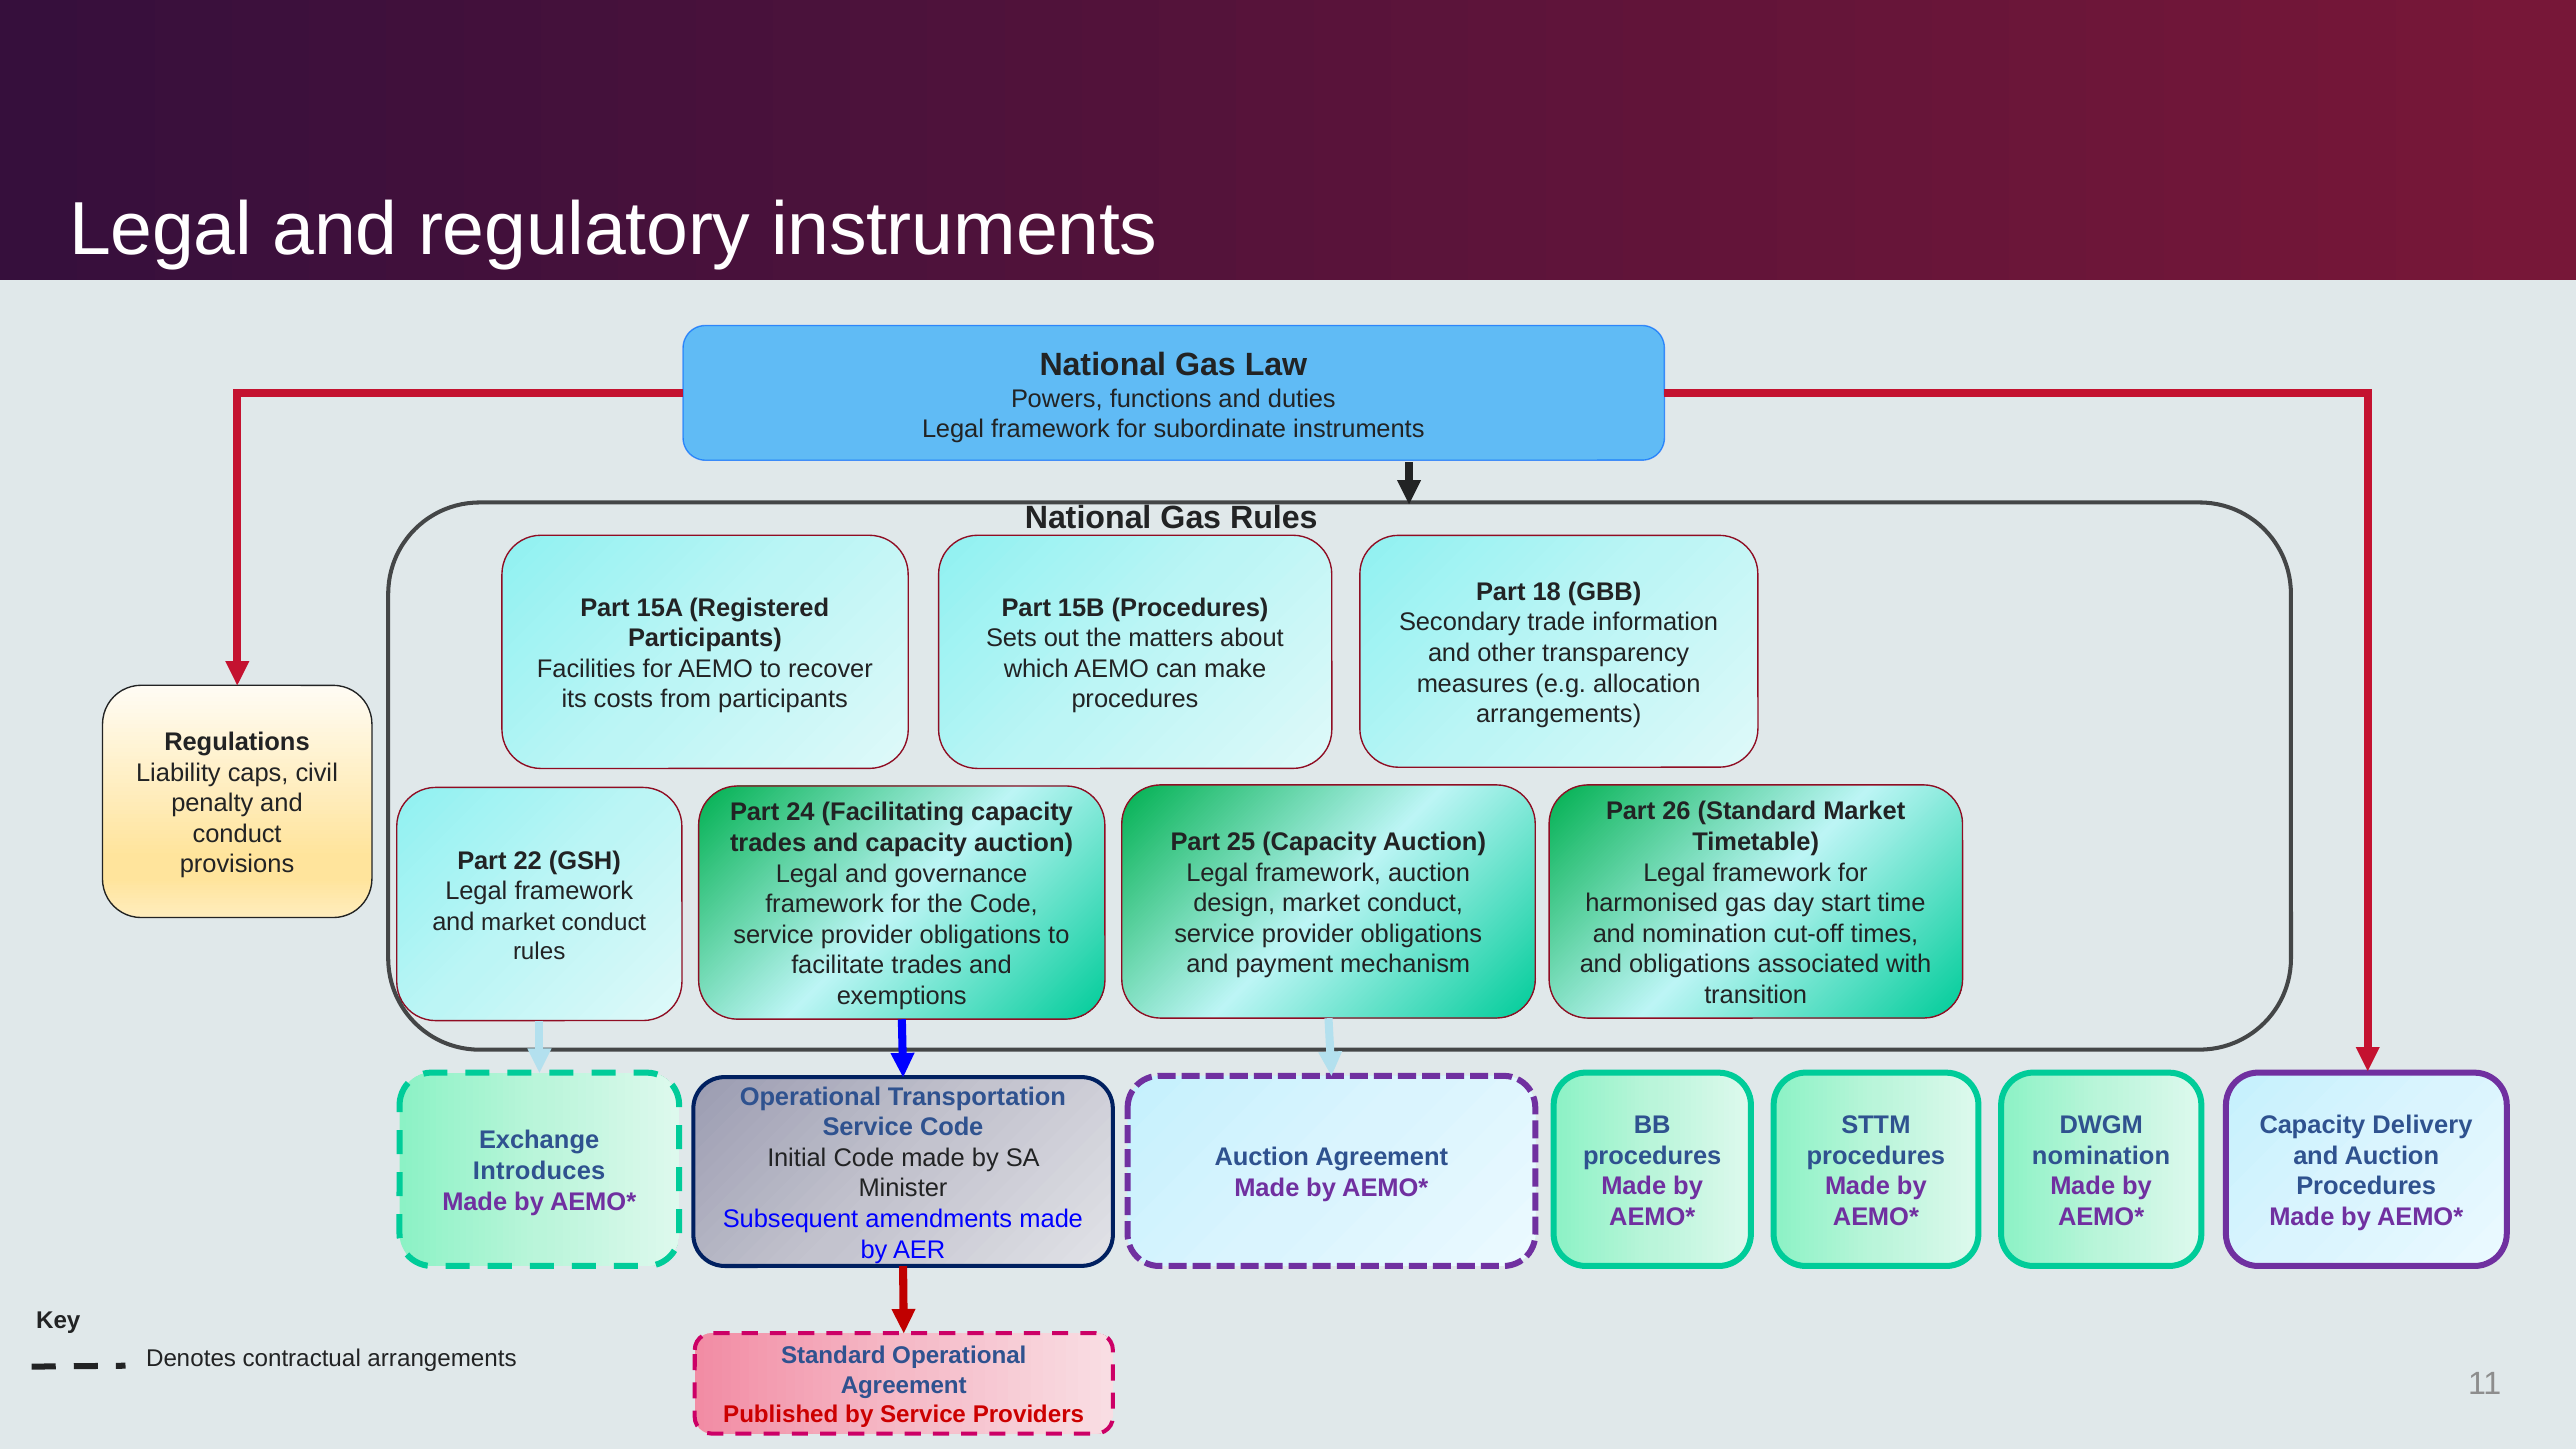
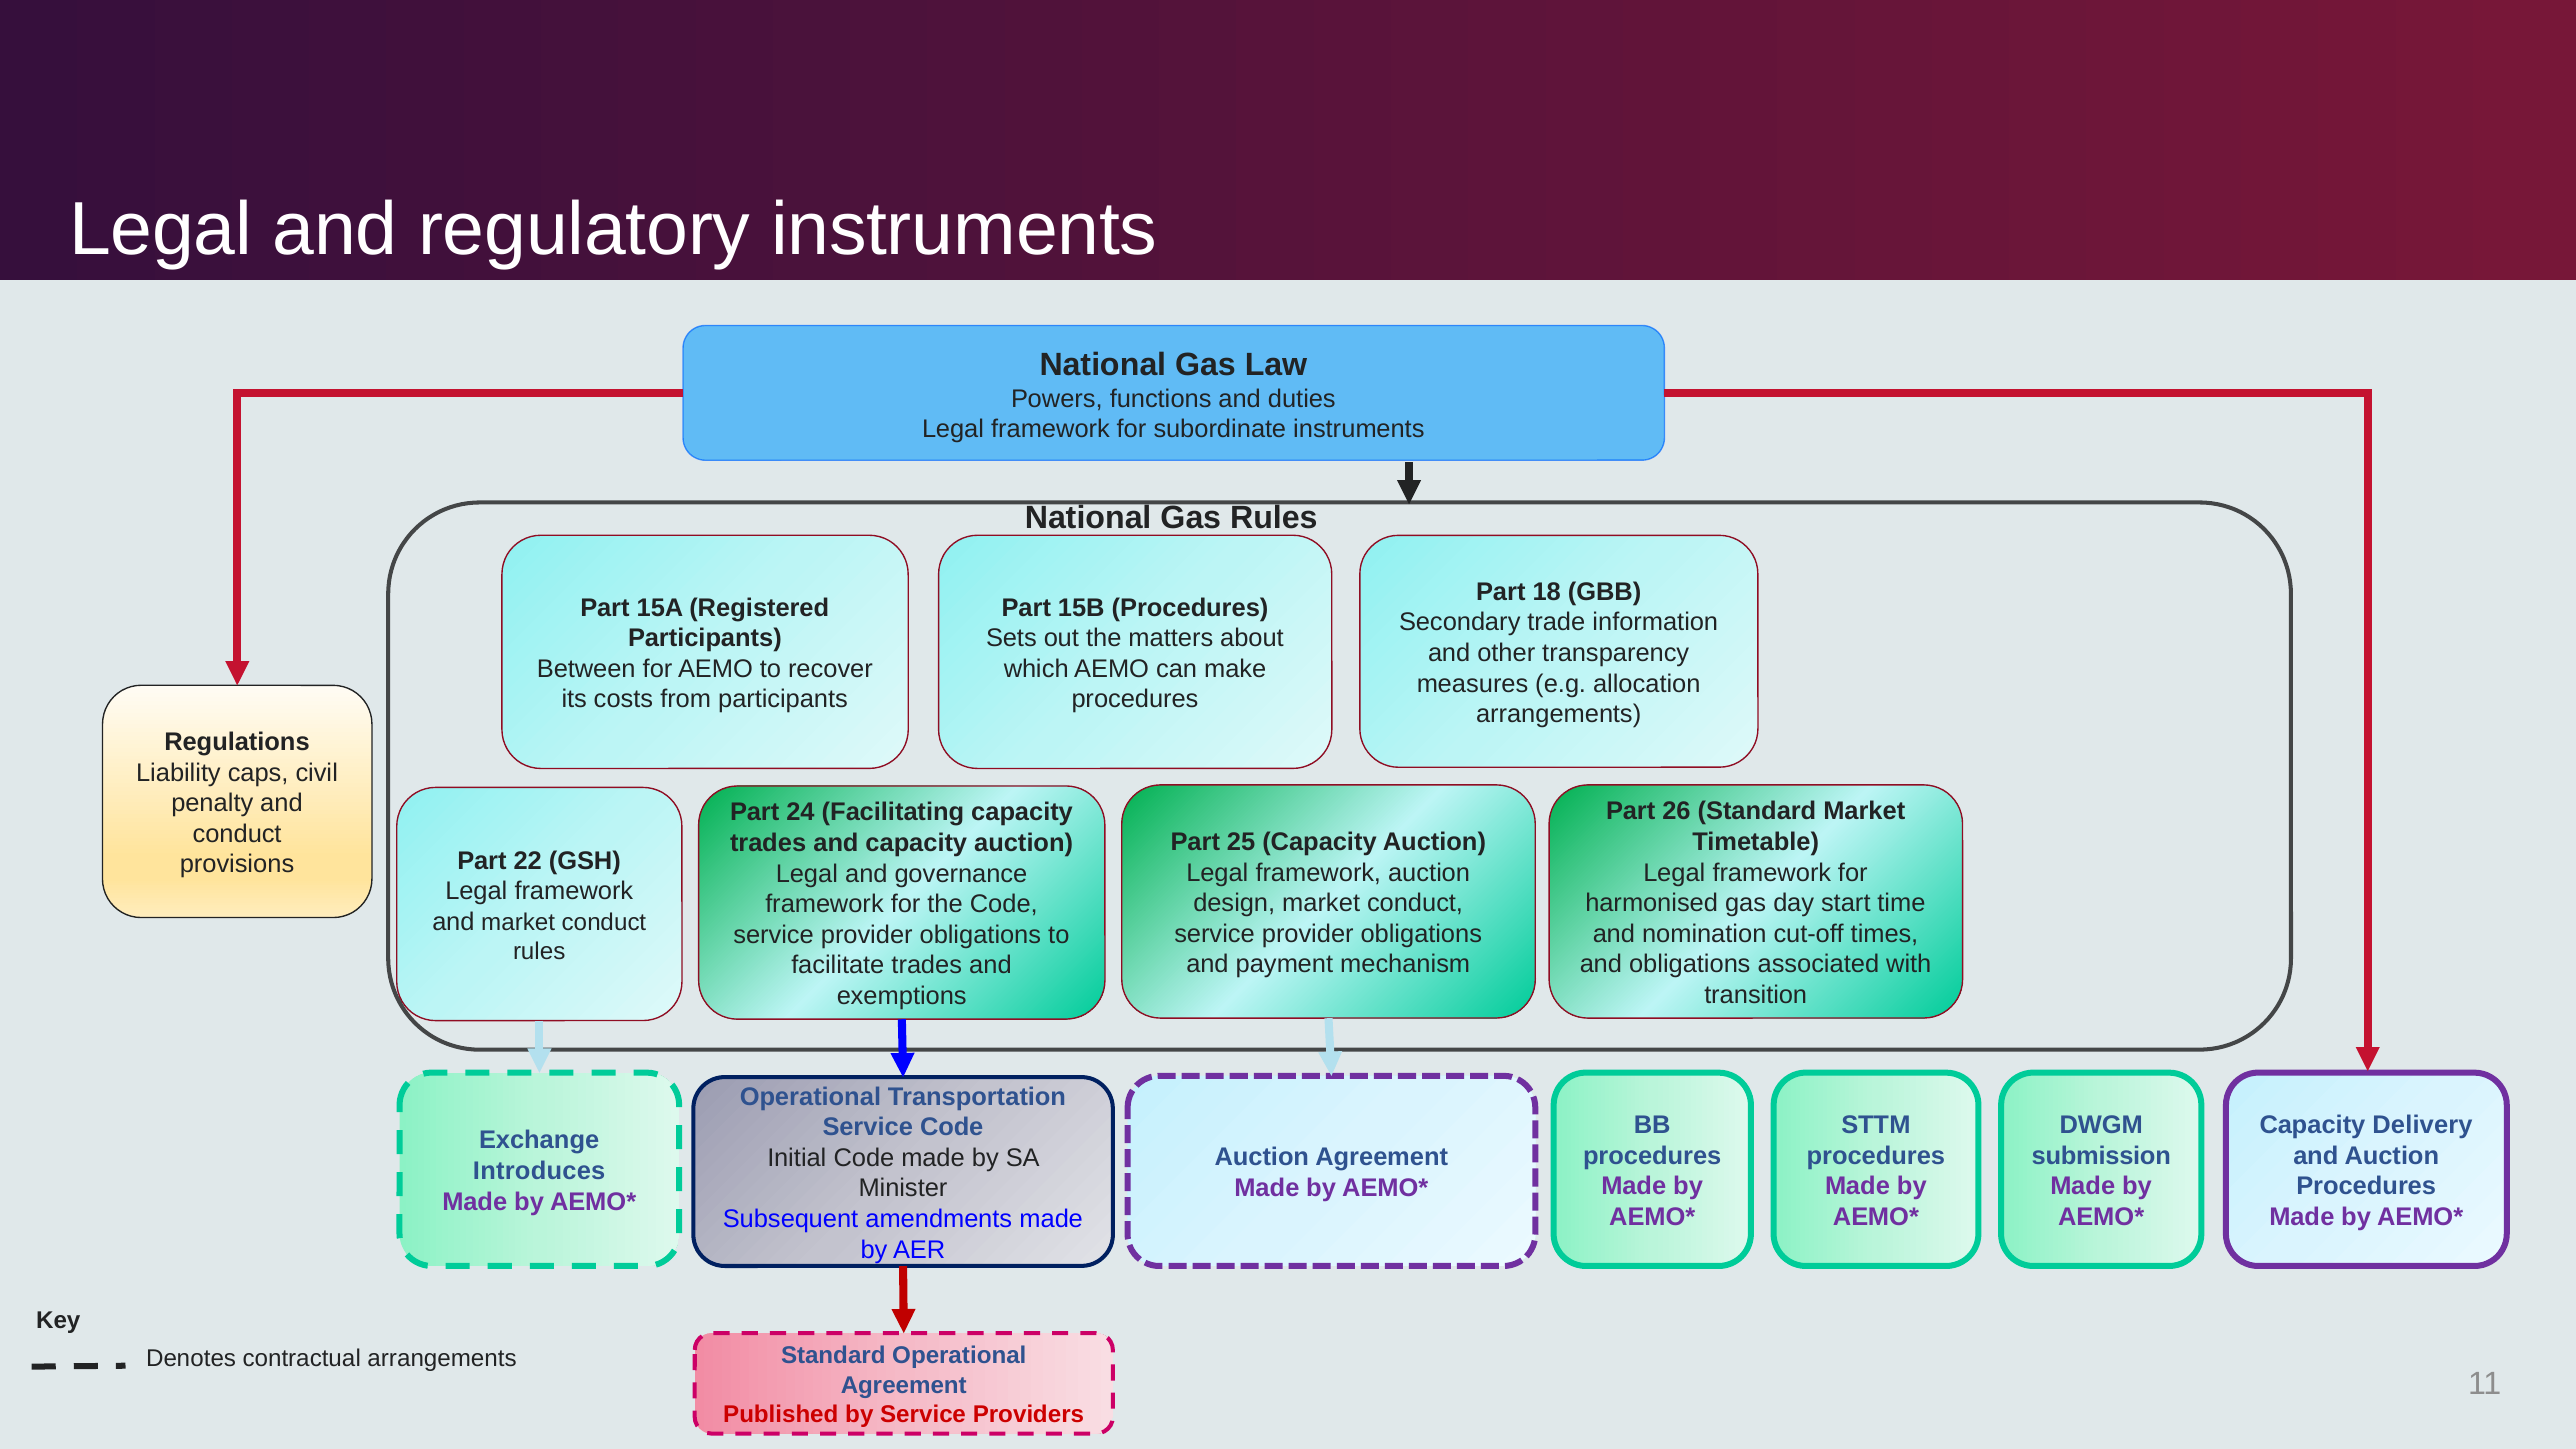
Facilities: Facilities -> Between
nomination at (2101, 1156): nomination -> submission
